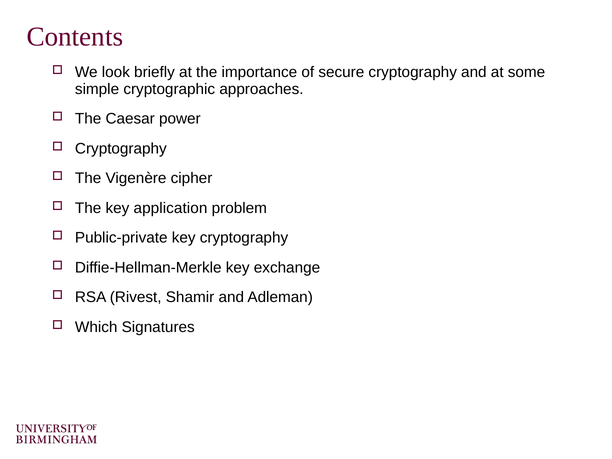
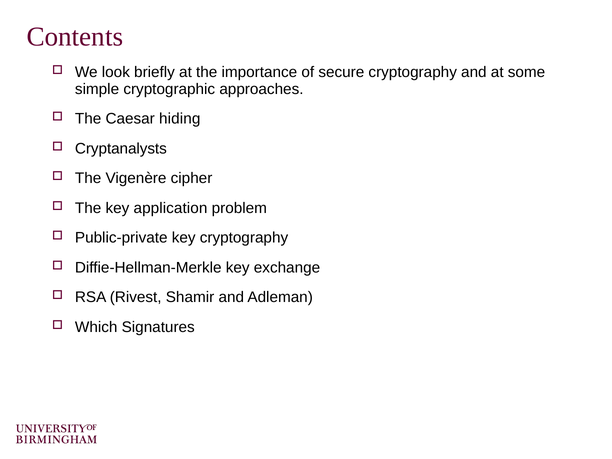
power: power -> hiding
Cryptography at (121, 149): Cryptography -> Cryptanalysts
